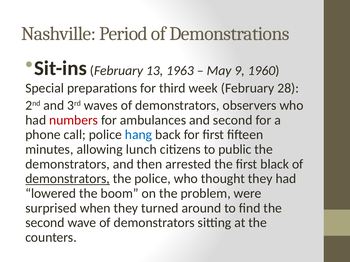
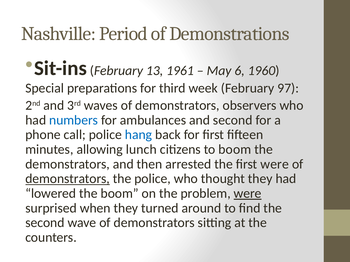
1963: 1963 -> 1961
9: 9 -> 6
28: 28 -> 97
numbers colour: red -> blue
to public: public -> boom
first black: black -> were
were at (248, 194) underline: none -> present
